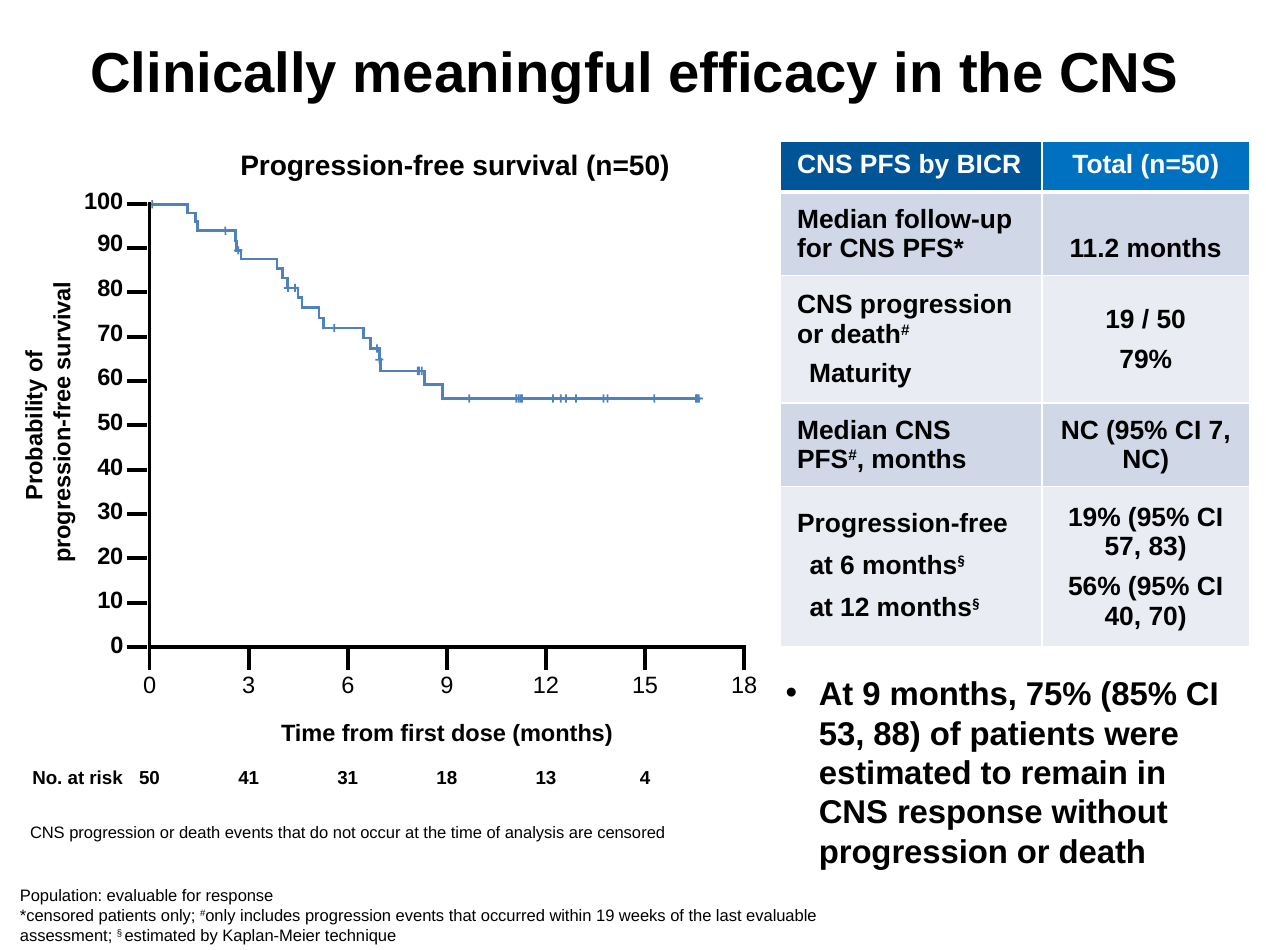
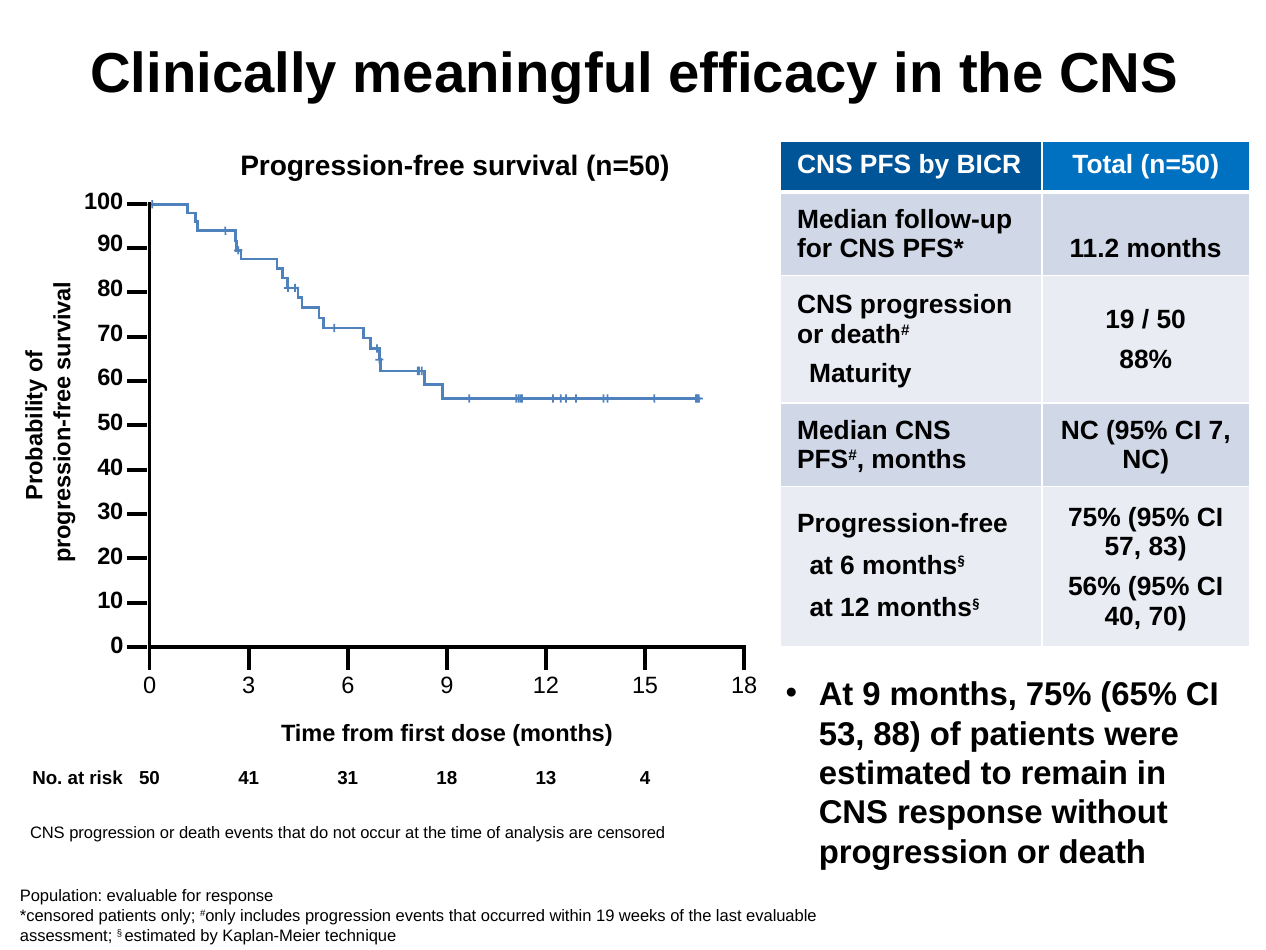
79%: 79% -> 88%
19% at (1094, 517): 19% -> 75%
85%: 85% -> 65%
